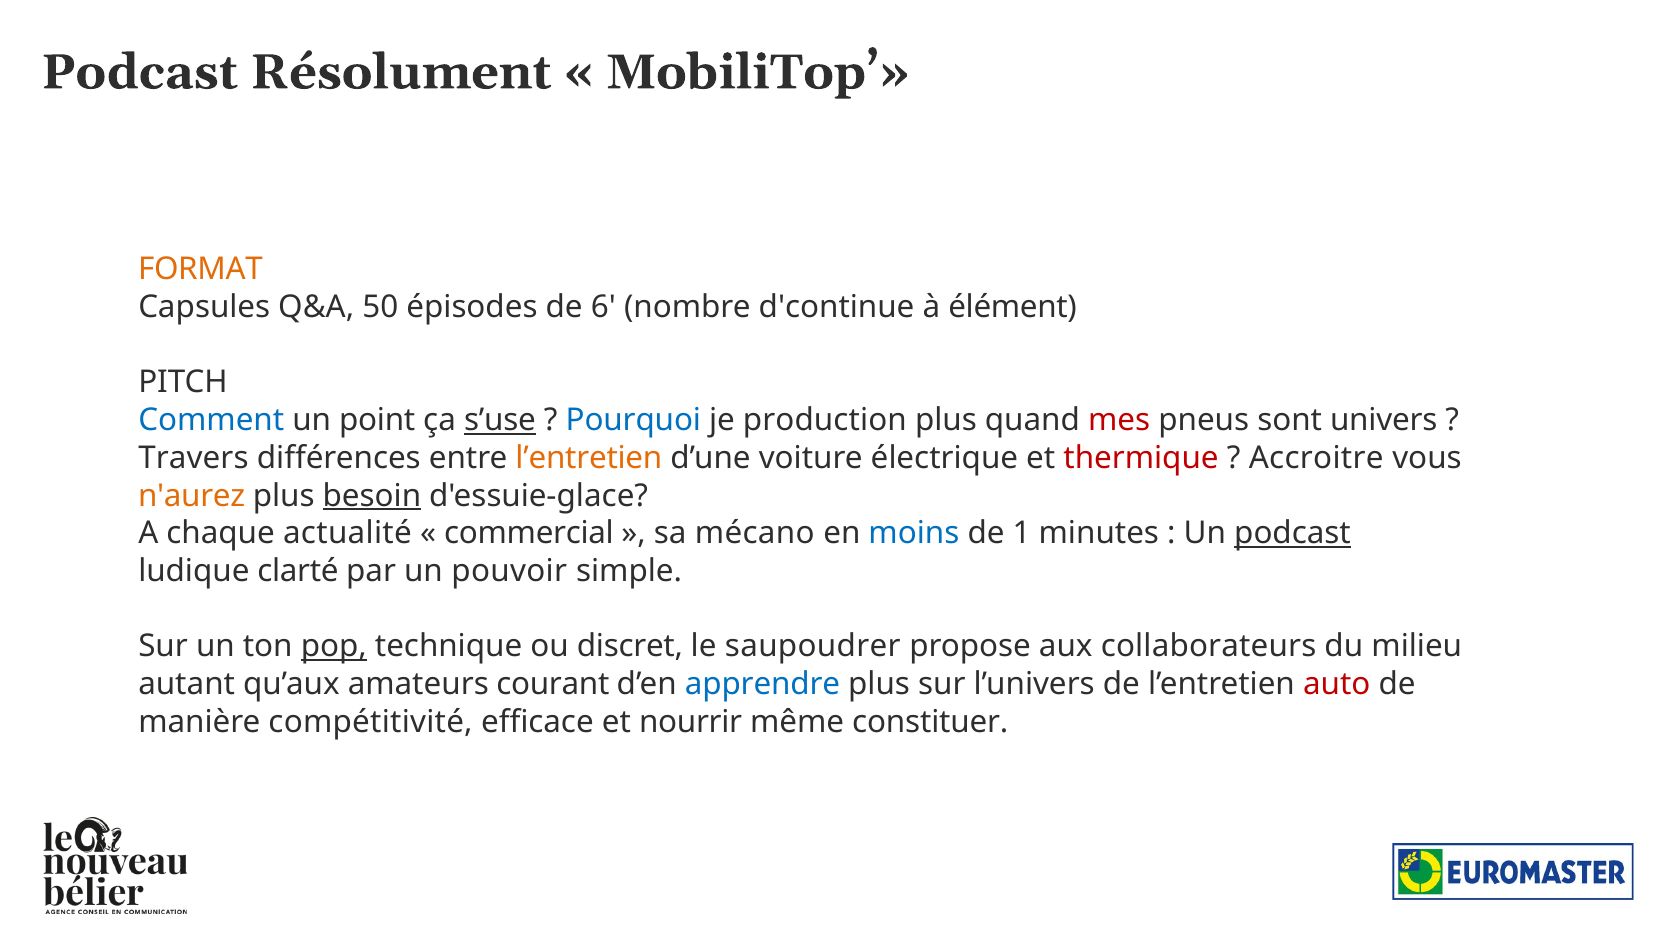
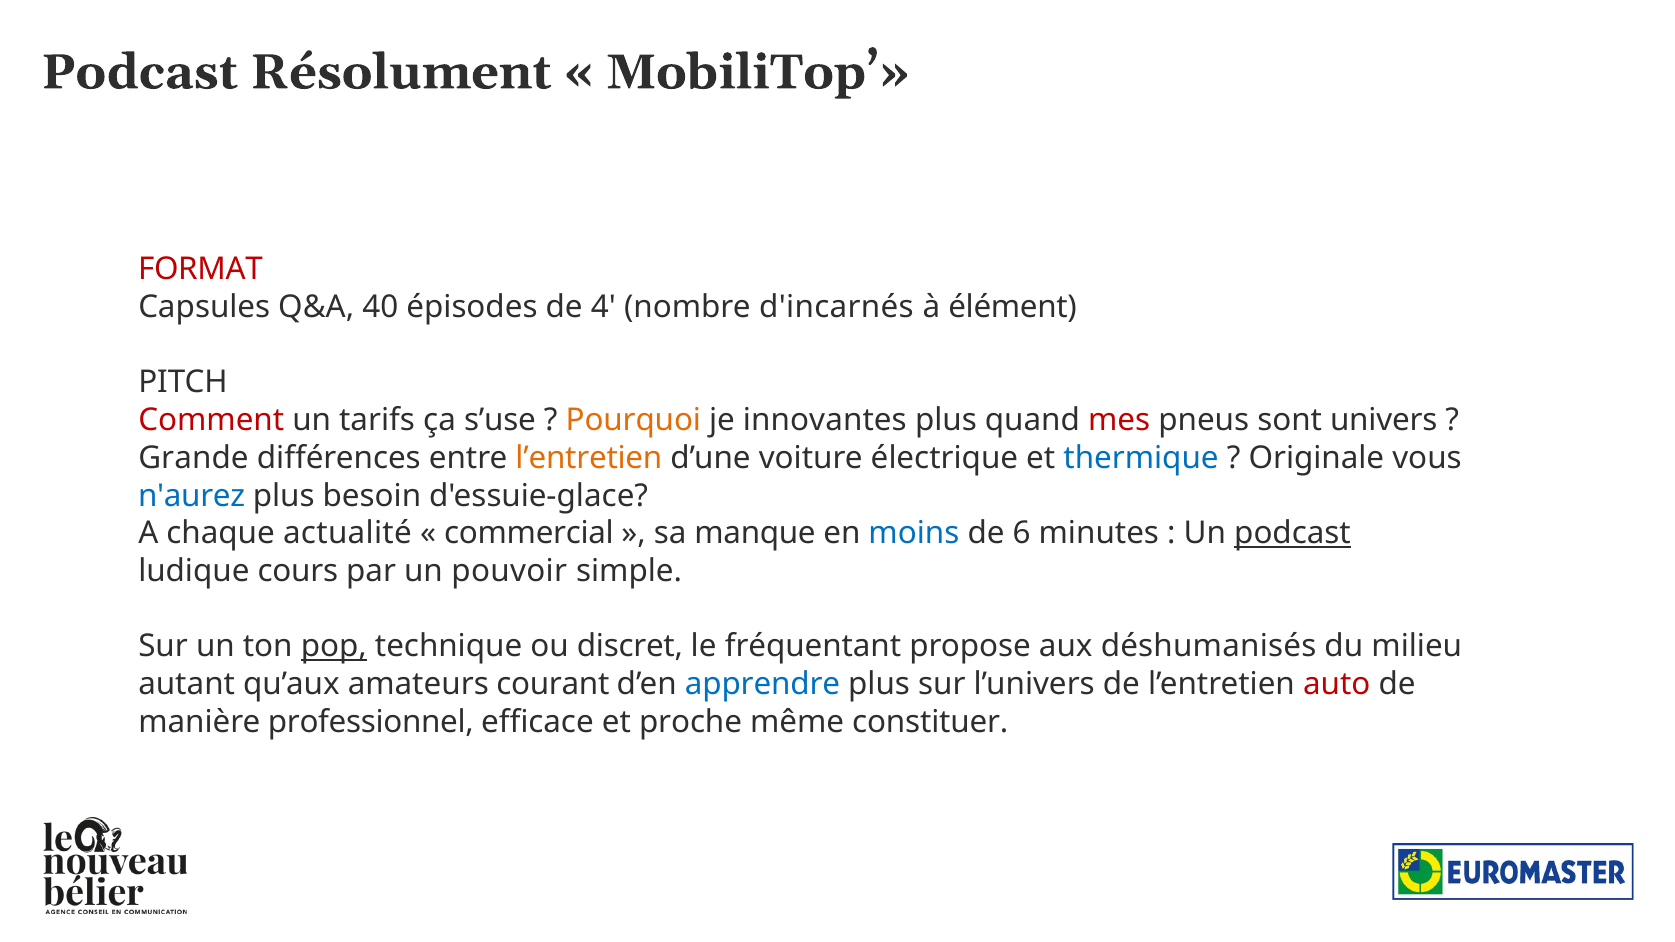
FORMAT colour: orange -> red
50: 50 -> 40
6: 6 -> 4
d'continue: d'continue -> d'incarnés
Comment colour: blue -> red
point: point -> tarifs
s’use underline: present -> none
Pourquoi colour: blue -> orange
production: production -> innovantes
Travers: Travers -> Grande
thermique colour: red -> blue
Accroitre: Accroitre -> Originale
n'aurez colour: orange -> blue
besoin underline: present -> none
mécano: mécano -> manque
1: 1 -> 6
clarté: clarté -> cours
saupoudrer: saupoudrer -> fréquentant
collaborateurs: collaborateurs -> déshumanisés
compétitivité: compétitivité -> professionnel
nourrir: nourrir -> proche
